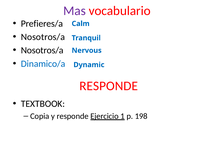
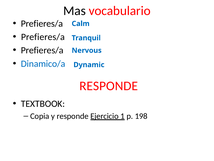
Mas colour: purple -> black
Nosotros/a at (43, 37): Nosotros/a -> Prefieres/a
Nosotros/a at (42, 50): Nosotros/a -> Prefieres/a
